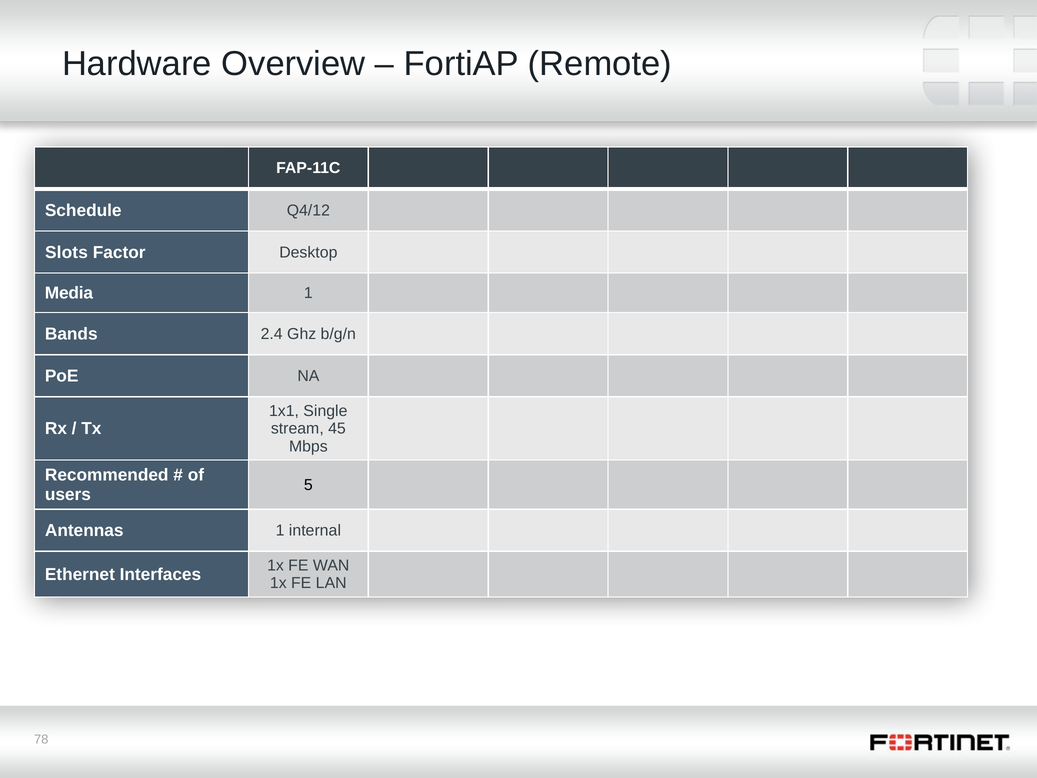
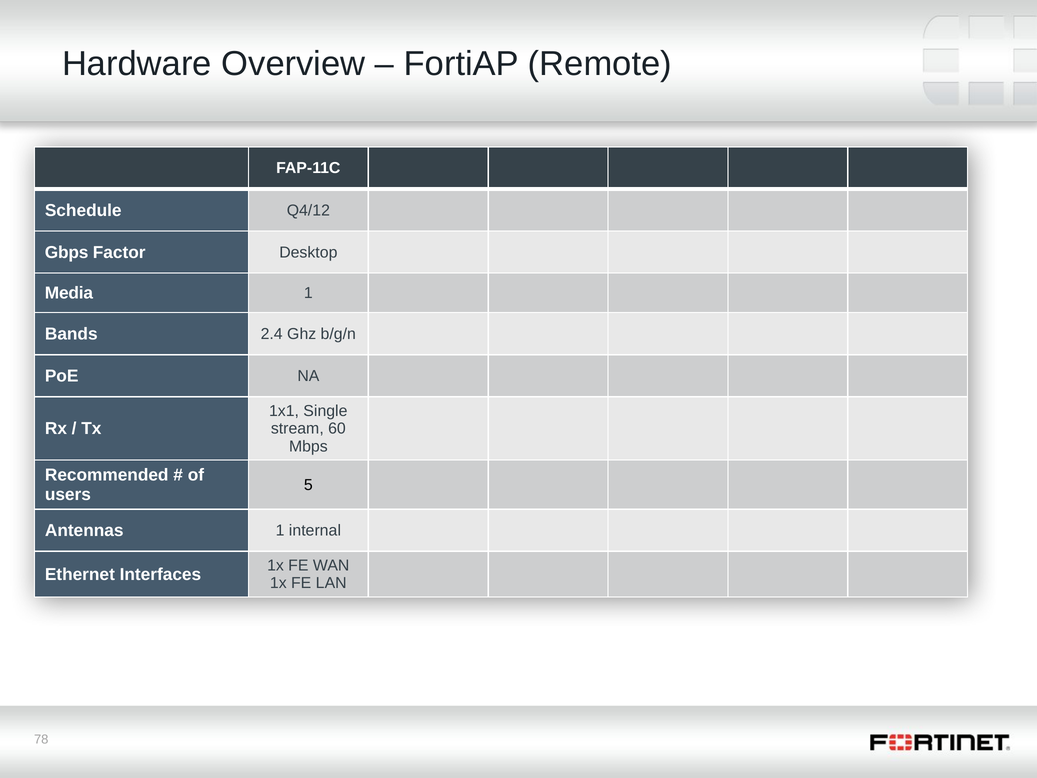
Slots: Slots -> Gbps
45: 45 -> 60
